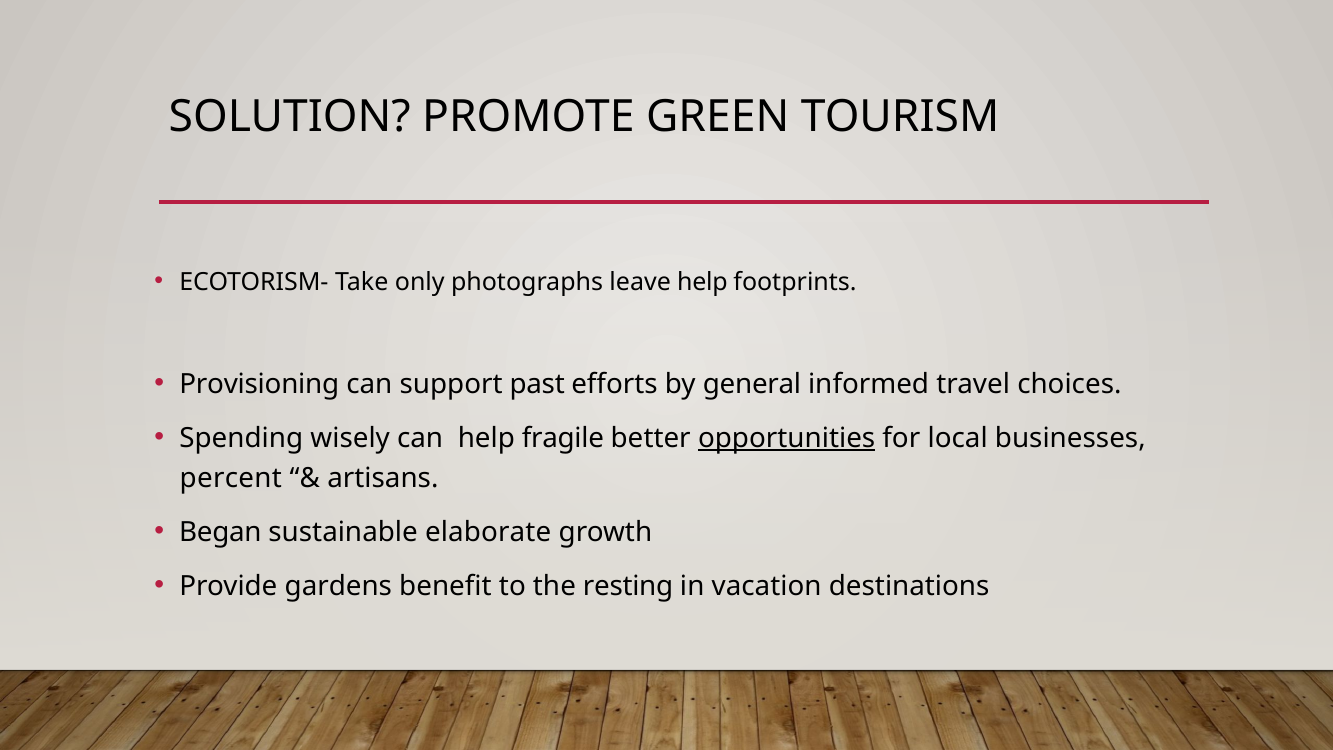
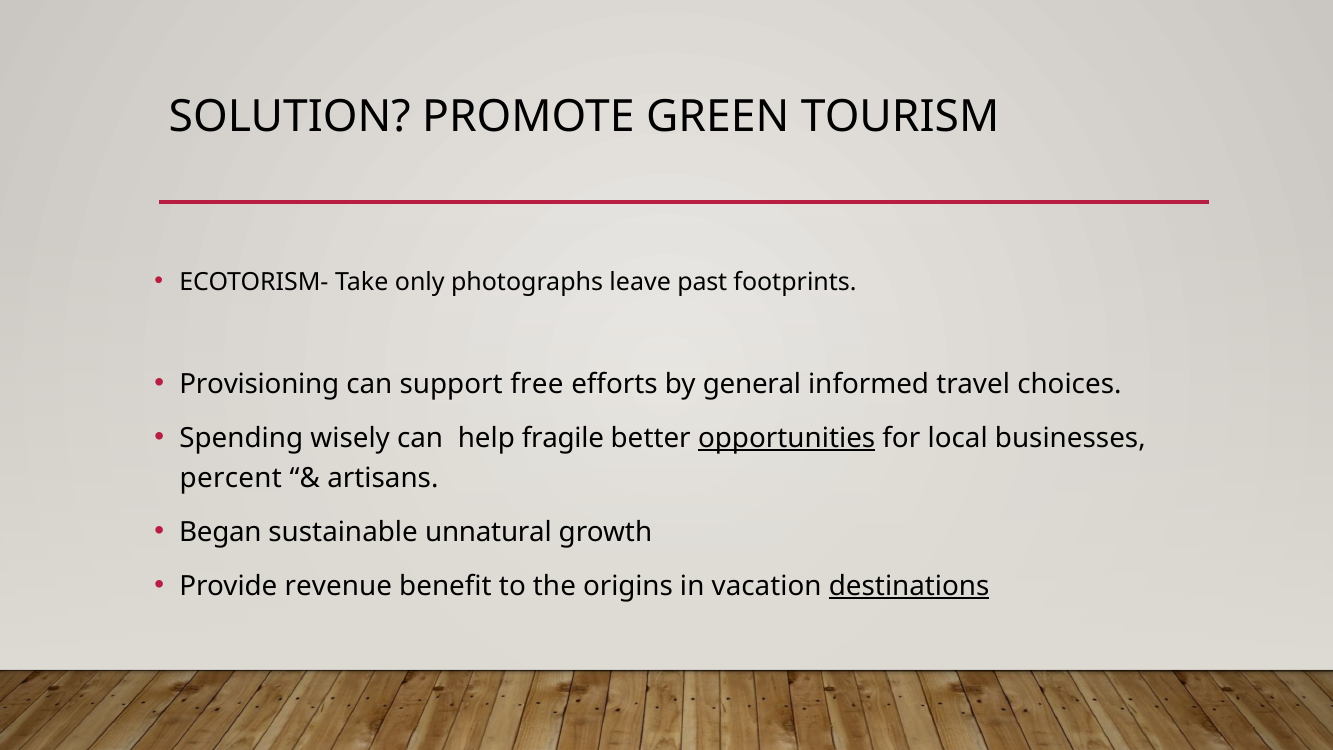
leave help: help -> past
past: past -> free
elaborate: elaborate -> unnatural
gardens: gardens -> revenue
resting: resting -> origins
destinations underline: none -> present
